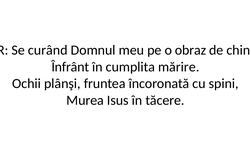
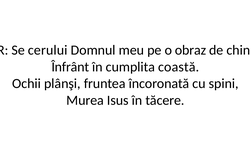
curând: curând -> cerului
mărire: mărire -> coastă
